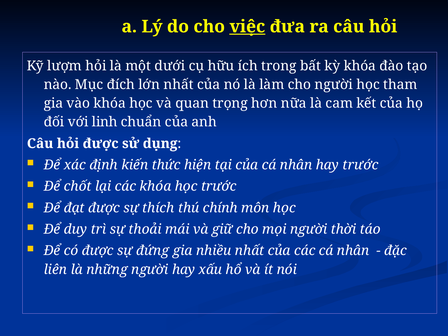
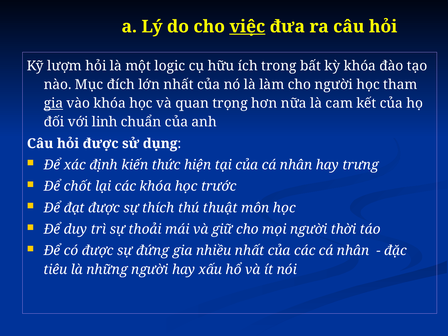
dưới: dưới -> logic
gia at (53, 103) underline: none -> present
hay trước: trước -> trưng
chính: chính -> thuật
liên: liên -> tiêu
